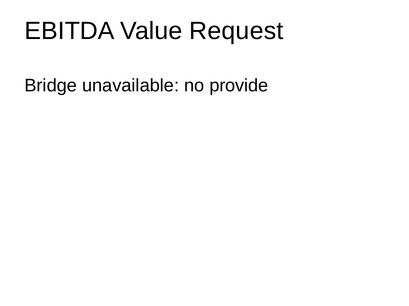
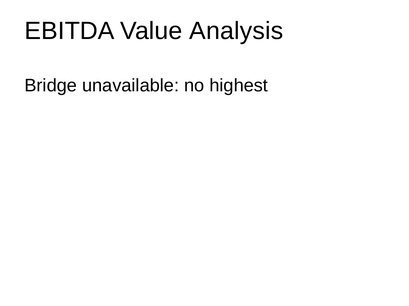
Request: Request -> Analysis
provide: provide -> highest
